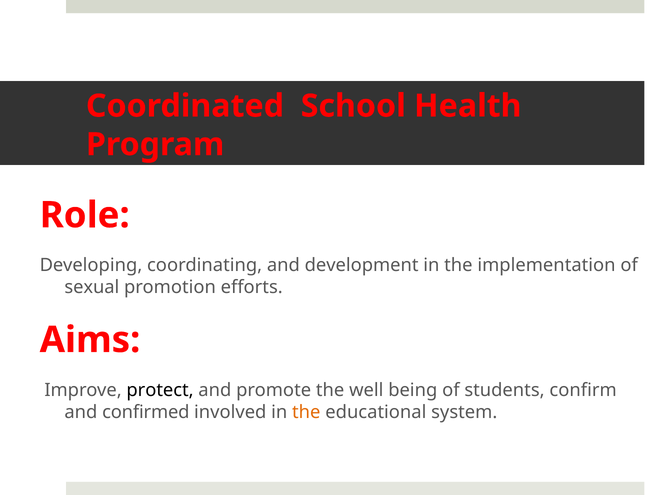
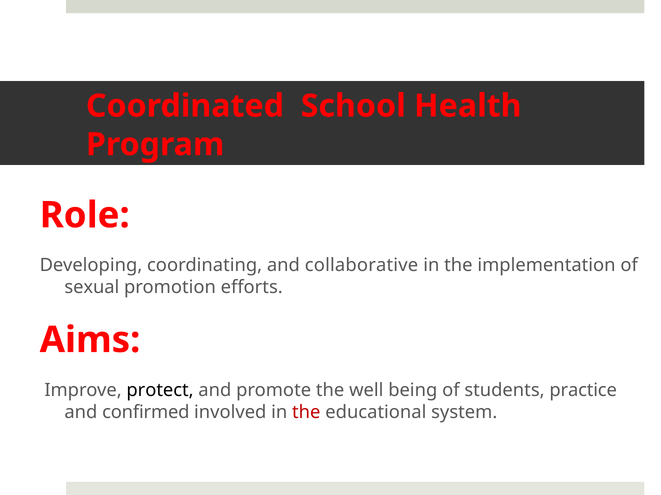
development: development -> collaborative
confirm: confirm -> practice
the at (306, 413) colour: orange -> red
